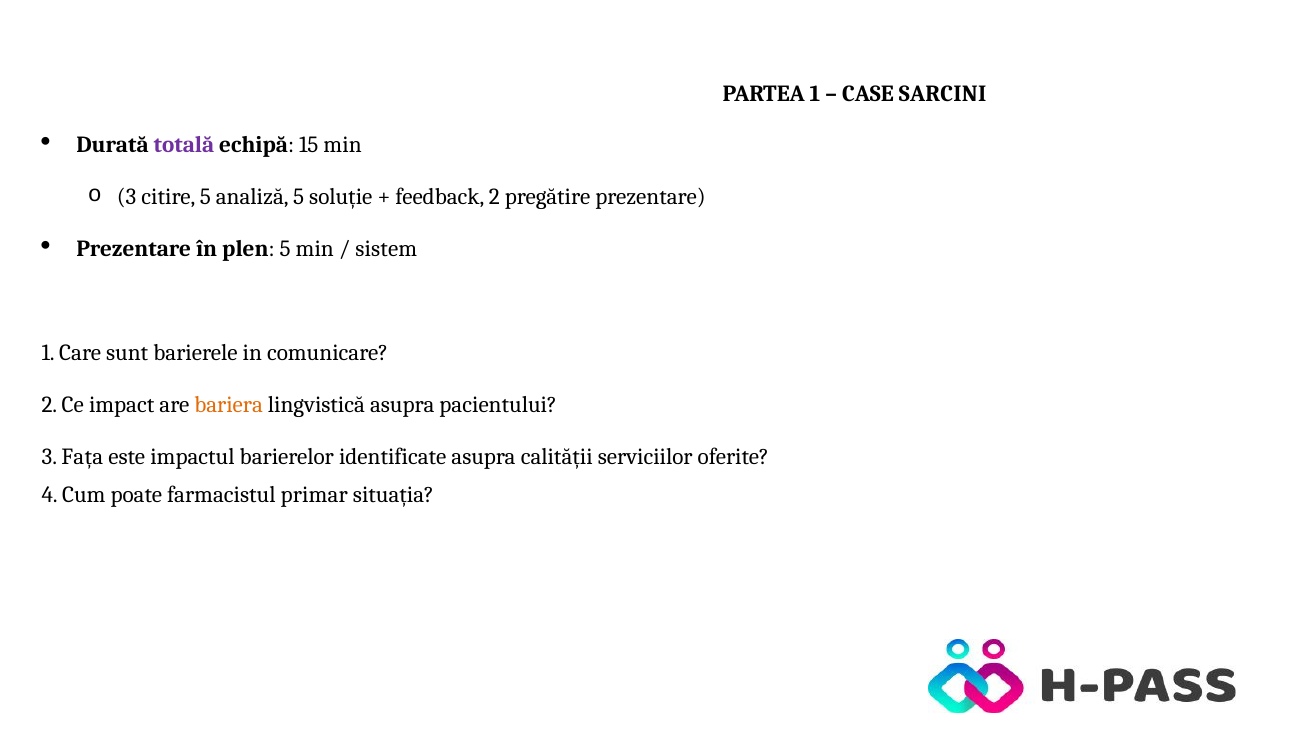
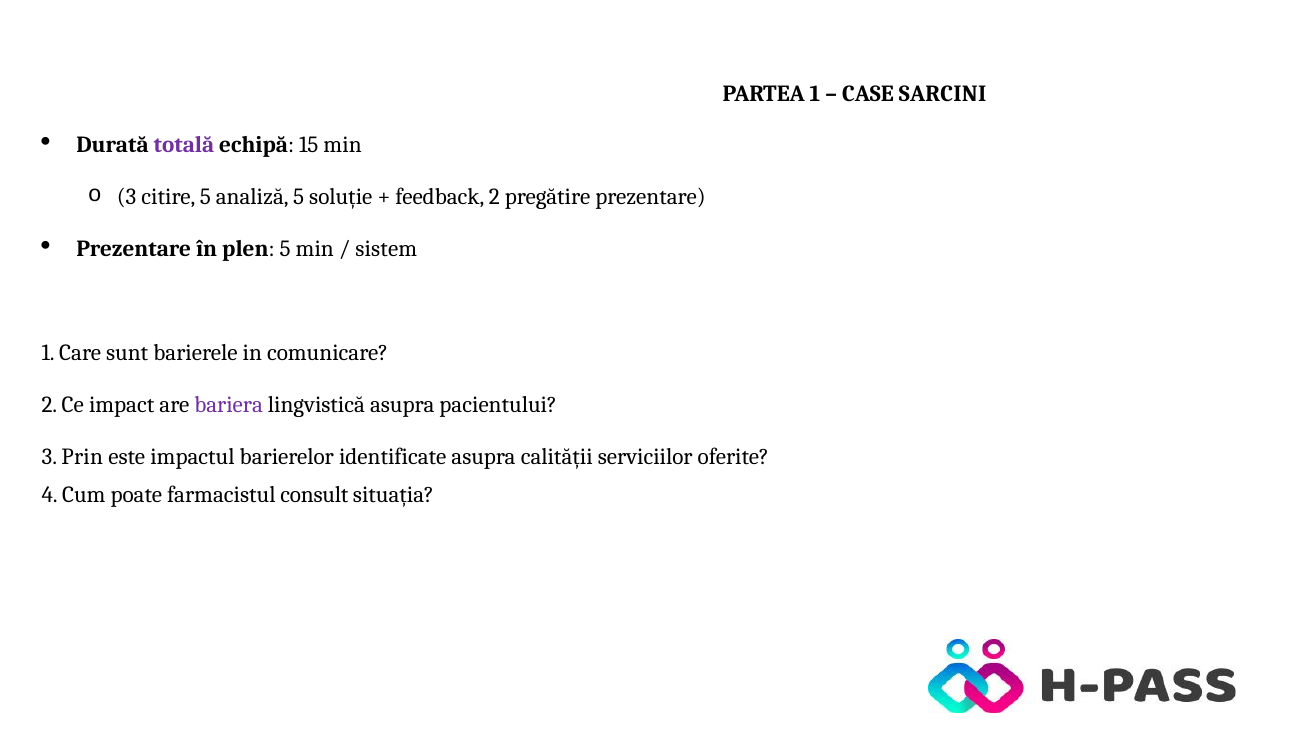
bariera colour: orange -> purple
Fața: Fața -> Prin
primar: primar -> consult
